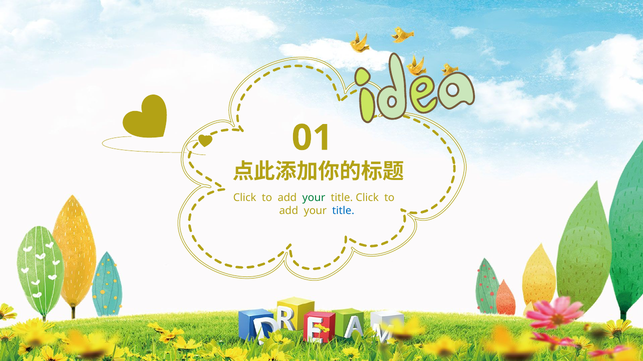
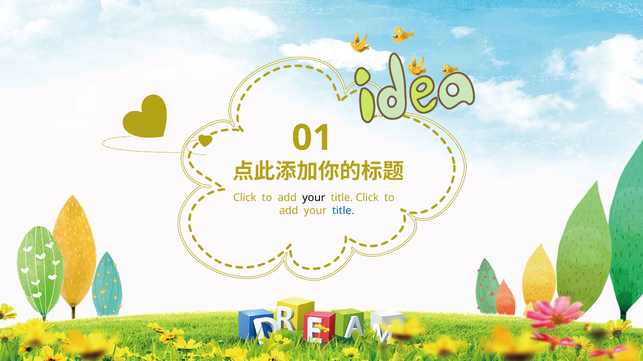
your at (314, 198) colour: green -> black
